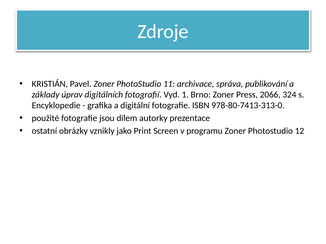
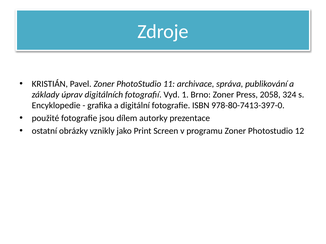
2066: 2066 -> 2058
978-80-7413-313-0: 978-80-7413-313-0 -> 978-80-7413-397-0
